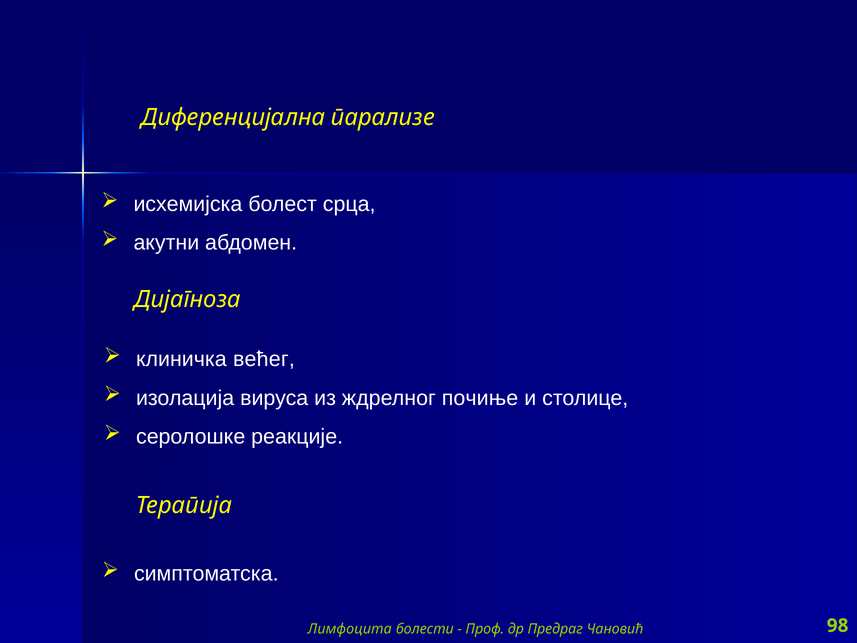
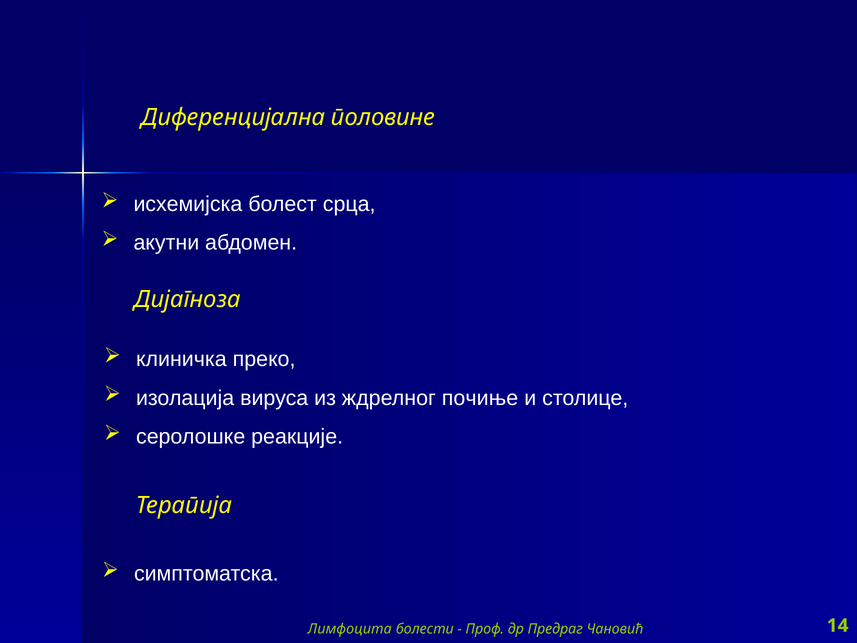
парализе: парализе -> половине
већег: већег -> преко
98: 98 -> 14
